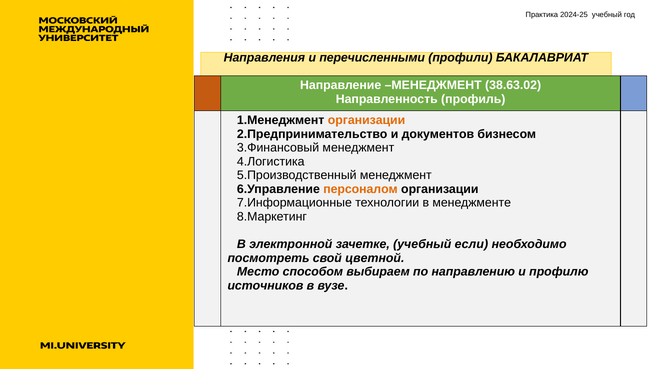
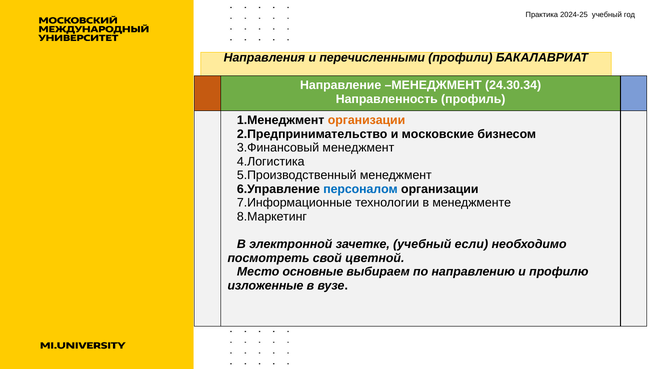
38.63.02: 38.63.02 -> 24.30.34
документов: документов -> московские
персоналом colour: orange -> blue
способом: способом -> основные
источников: источников -> изложенные
